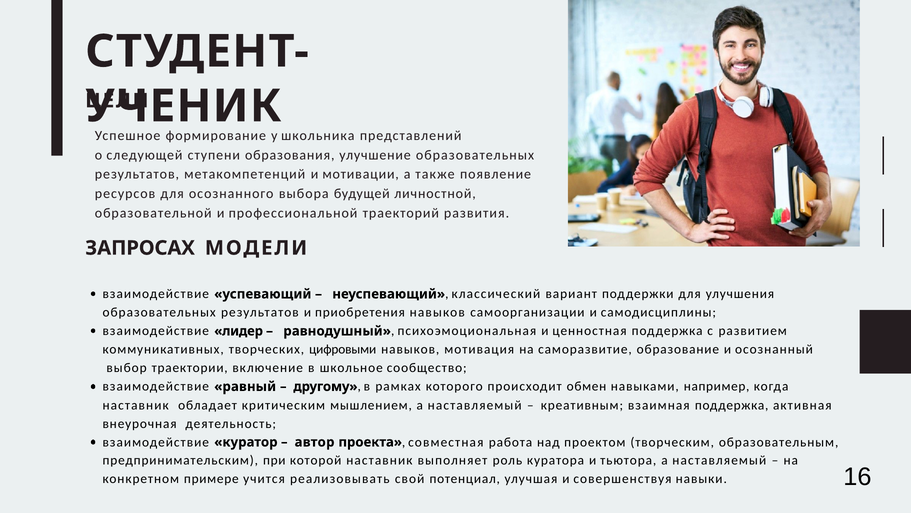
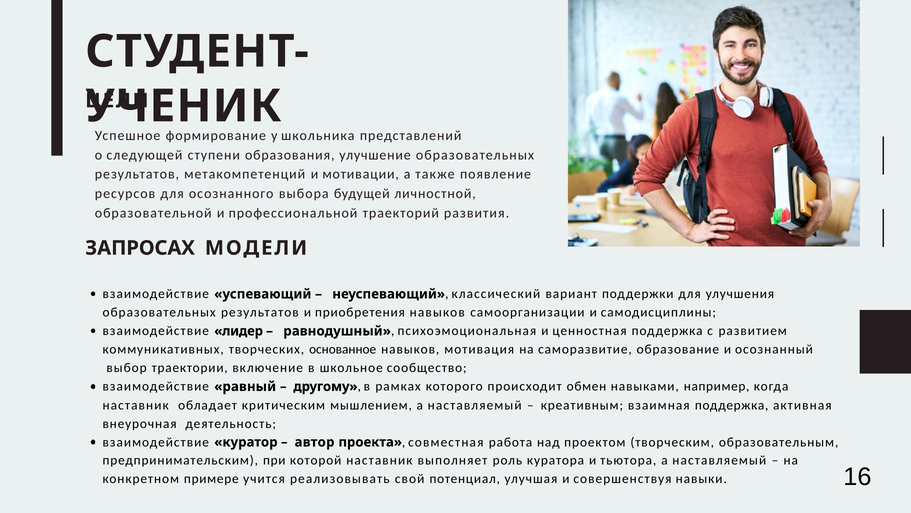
цифровыми: цифровыми -> основанное
